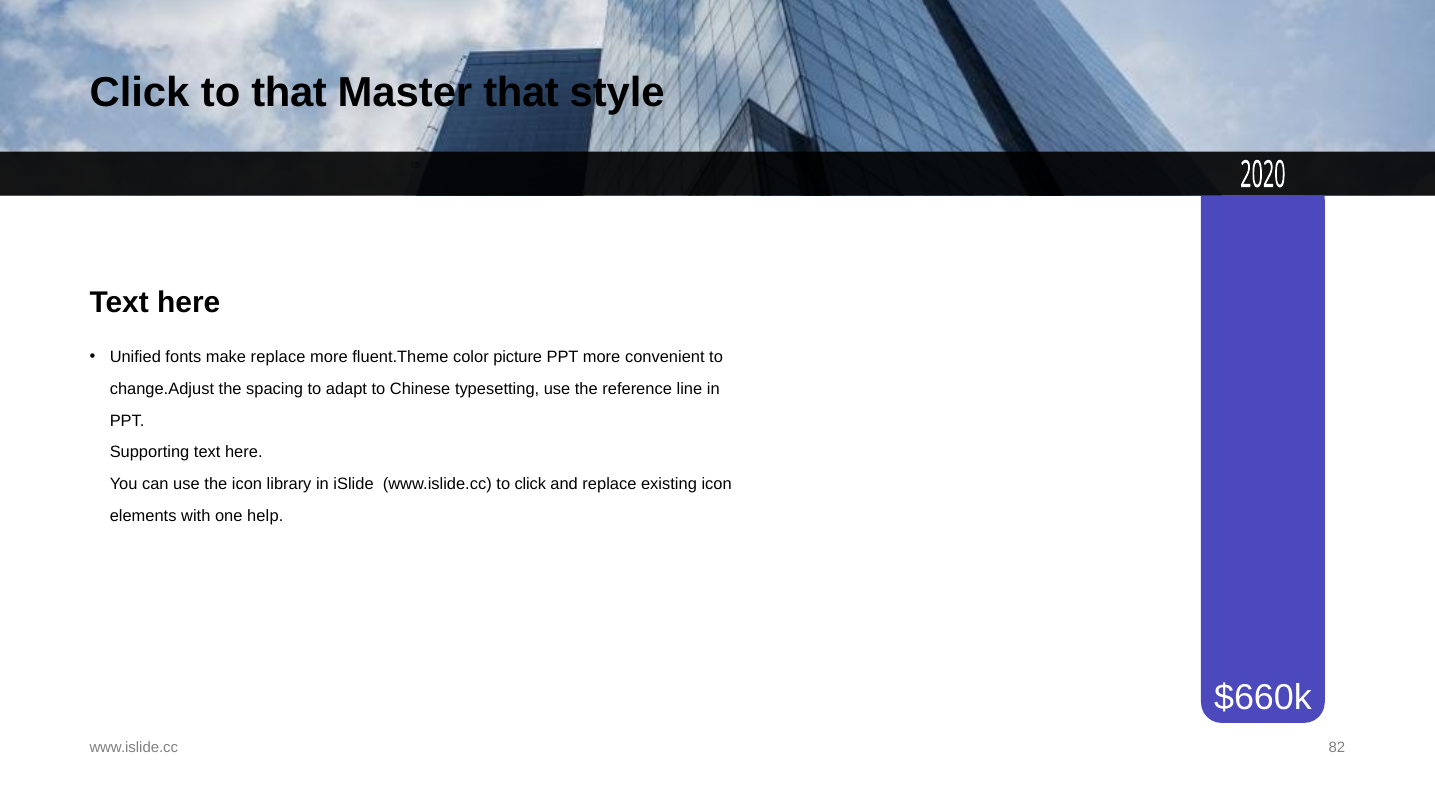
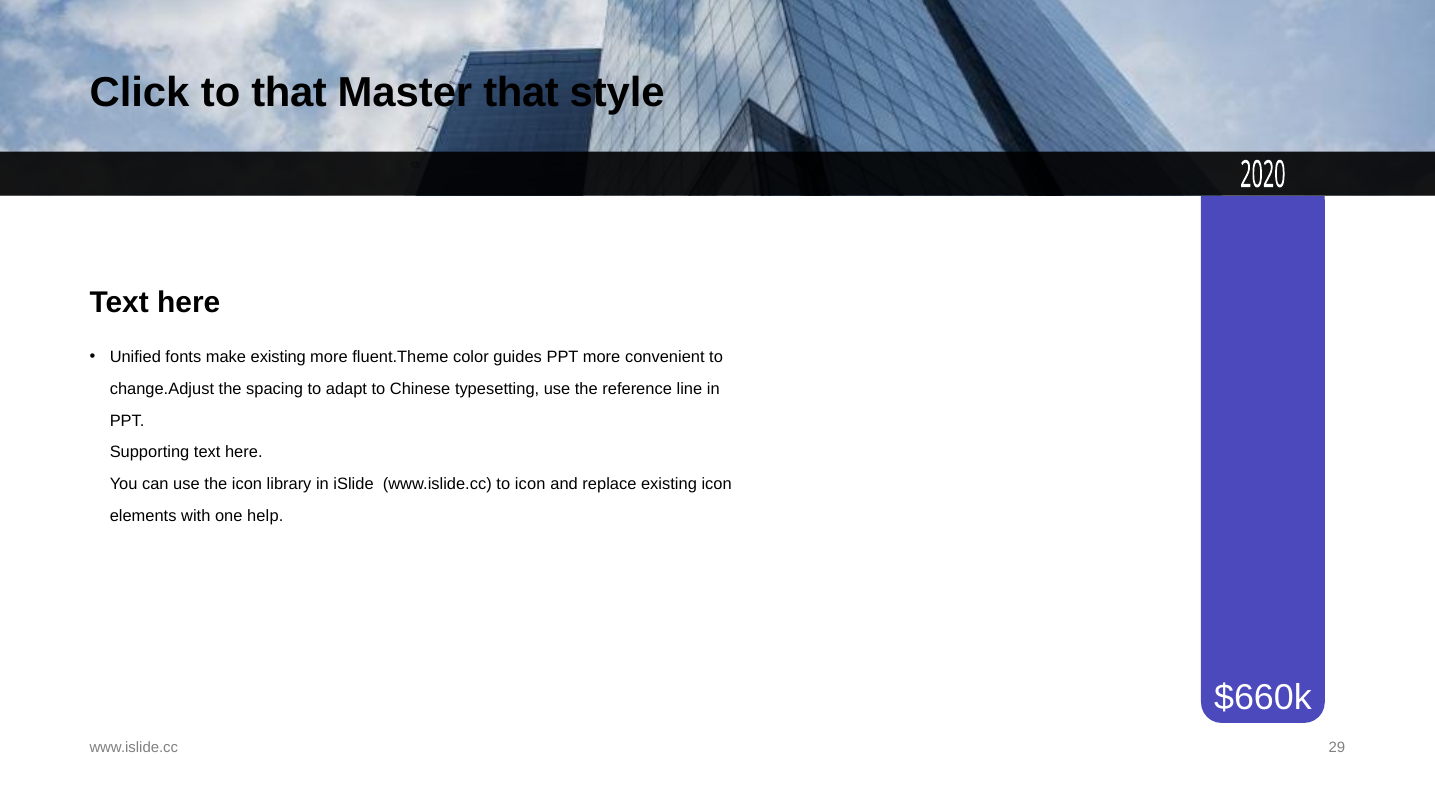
make replace: replace -> existing
picture: picture -> guides
to click: click -> icon
82: 82 -> 29
